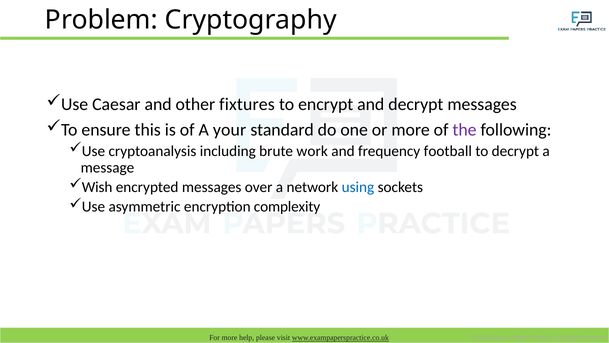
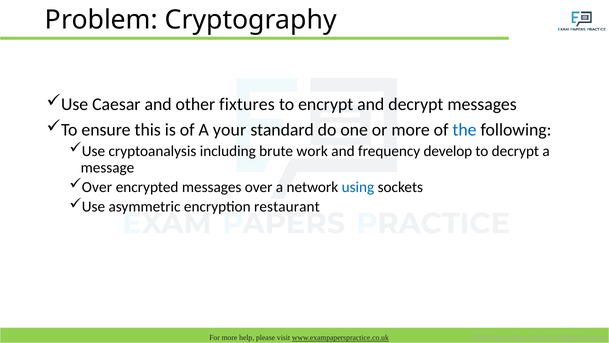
the colour: purple -> blue
football: football -> develop
Wish at (97, 187): Wish -> Over
complexity: complexity -> restaurant
